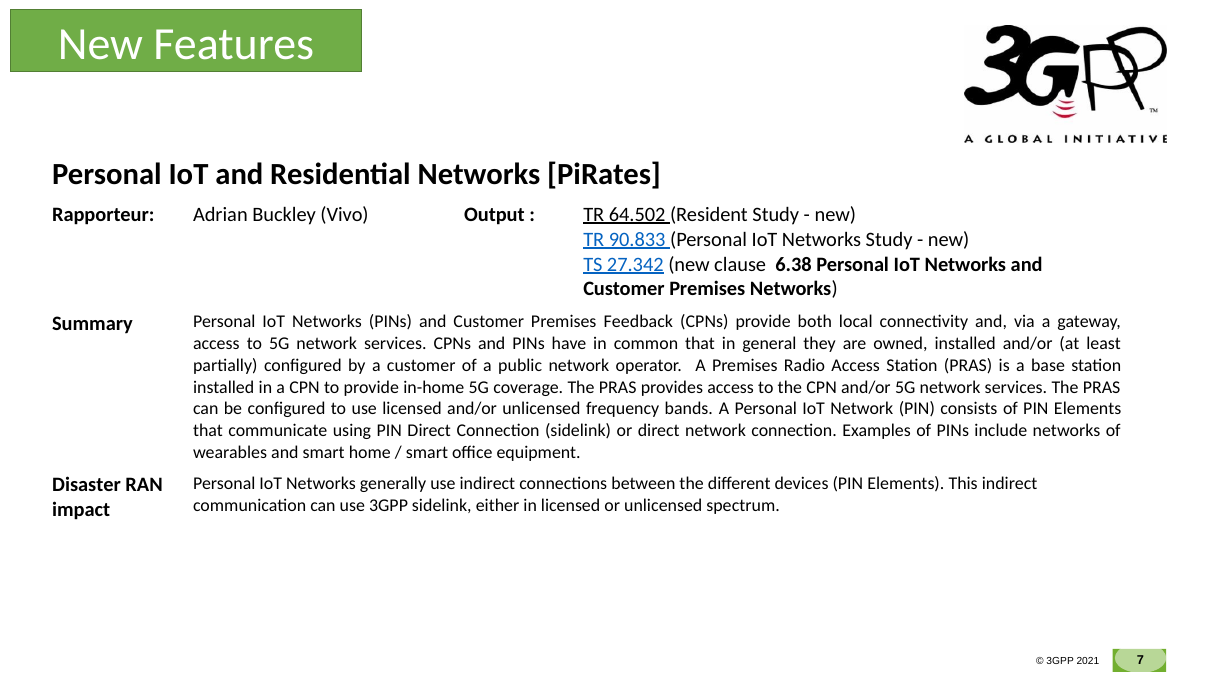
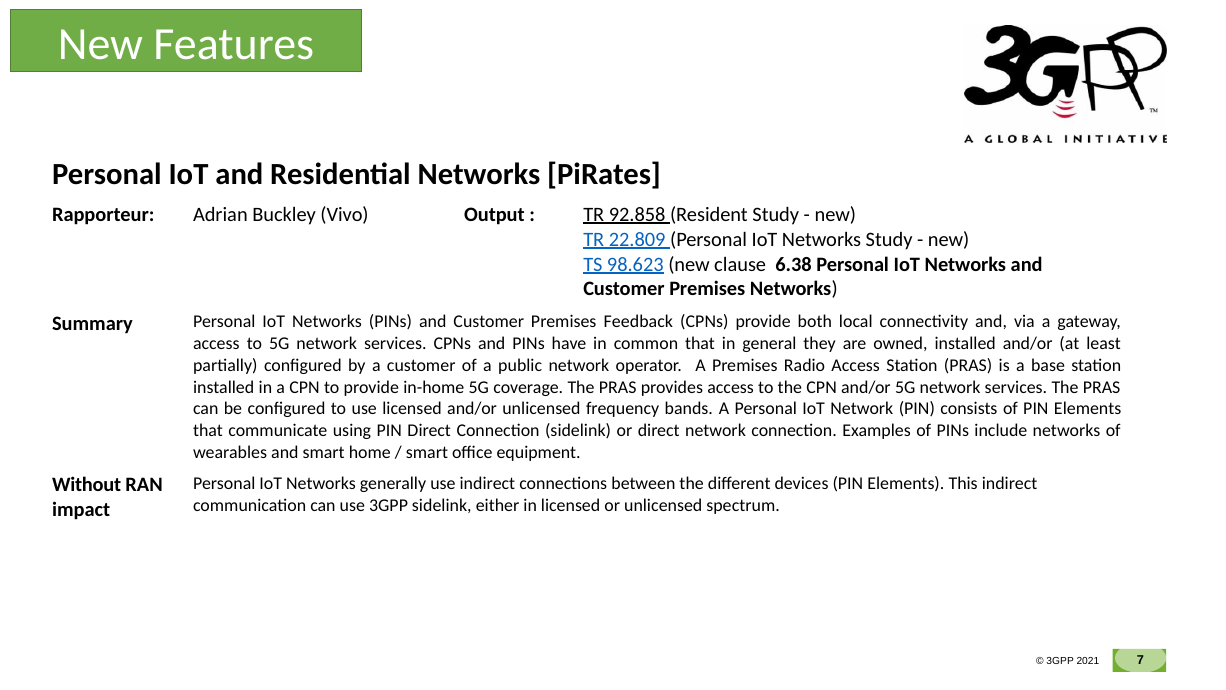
64.502: 64.502 -> 92.858
90.833: 90.833 -> 22.809
27.342: 27.342 -> 98.623
Disaster: Disaster -> Without
